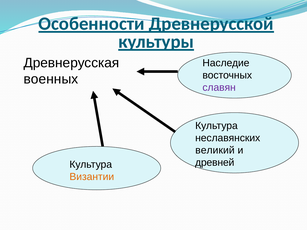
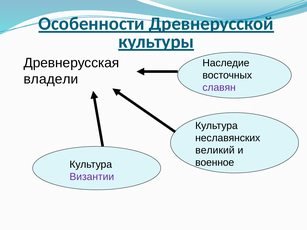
военных: военных -> владели
древней: древней -> военное
Византии colour: orange -> purple
